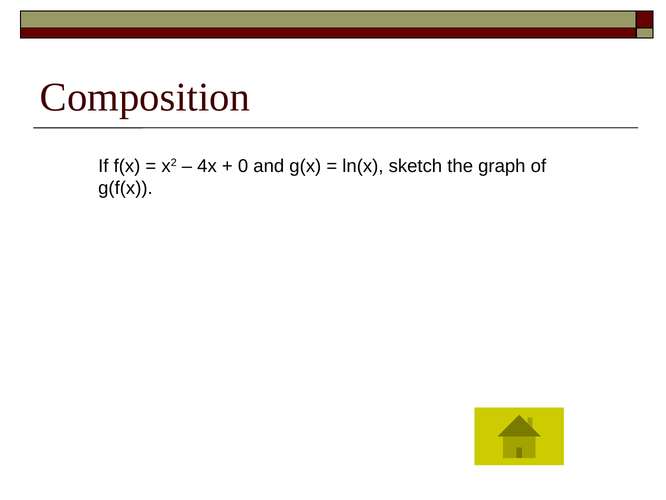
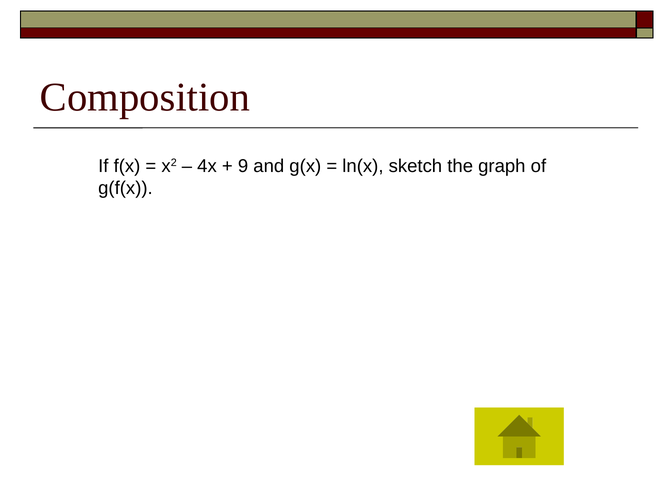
0: 0 -> 9
